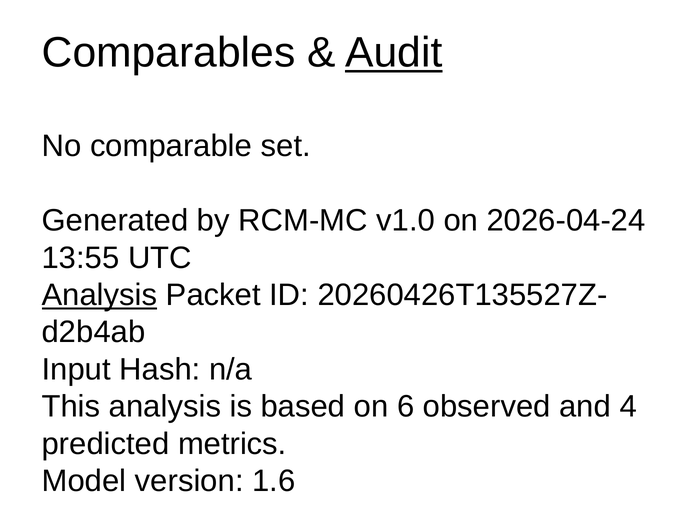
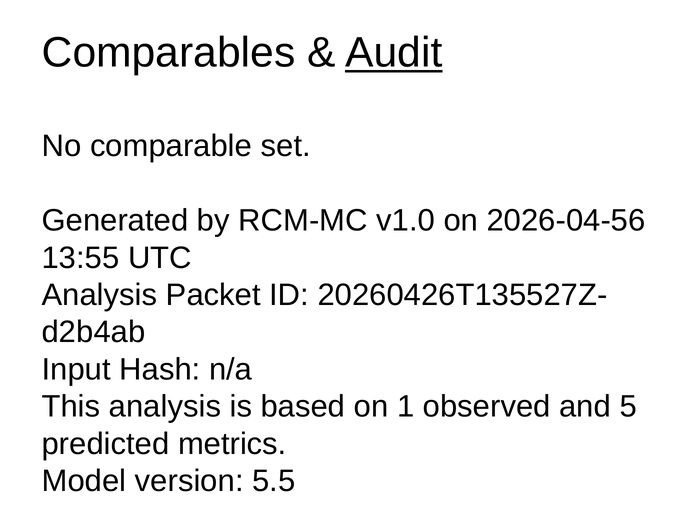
2026-04-24: 2026-04-24 -> 2026-04-56
Analysis at (100, 295) underline: present -> none
6: 6 -> 1
4: 4 -> 5
1.6: 1.6 -> 5.5
